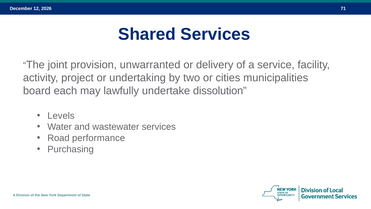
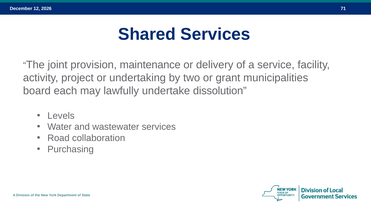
unwarranted: unwarranted -> maintenance
cities: cities -> grant
performance: performance -> collaboration
